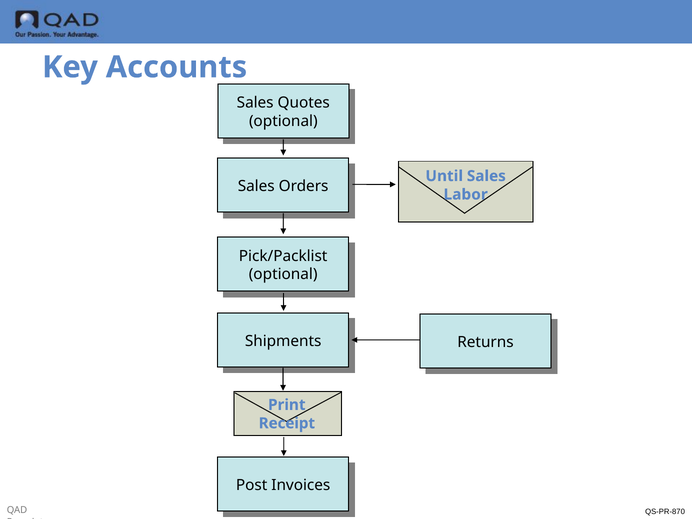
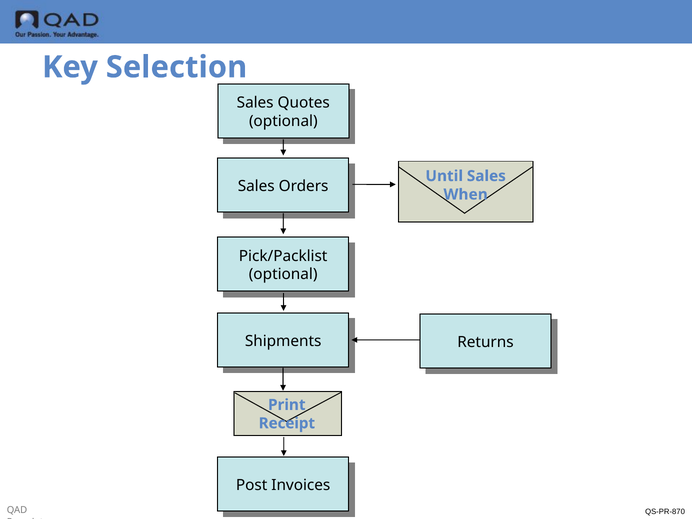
Accounts: Accounts -> Selection
Labor: Labor -> When
